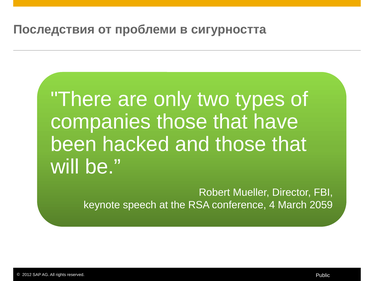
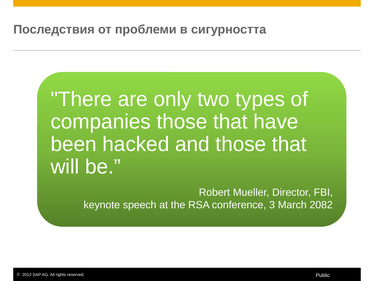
4: 4 -> 3
2059: 2059 -> 2082
